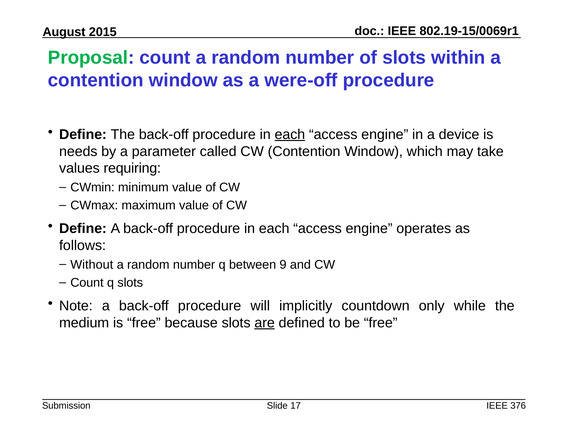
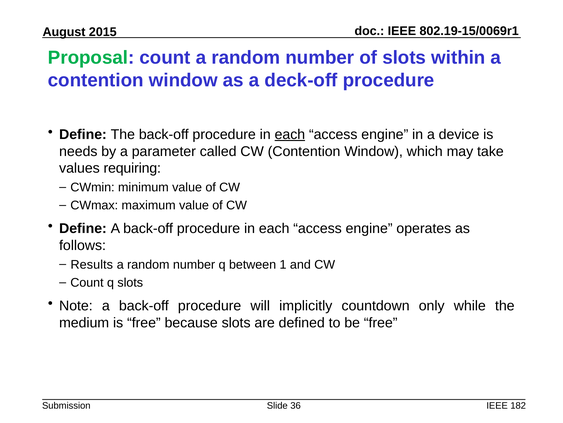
were-off: were-off -> deck-off
Without: Without -> Results
9: 9 -> 1
are underline: present -> none
17: 17 -> 36
376: 376 -> 182
